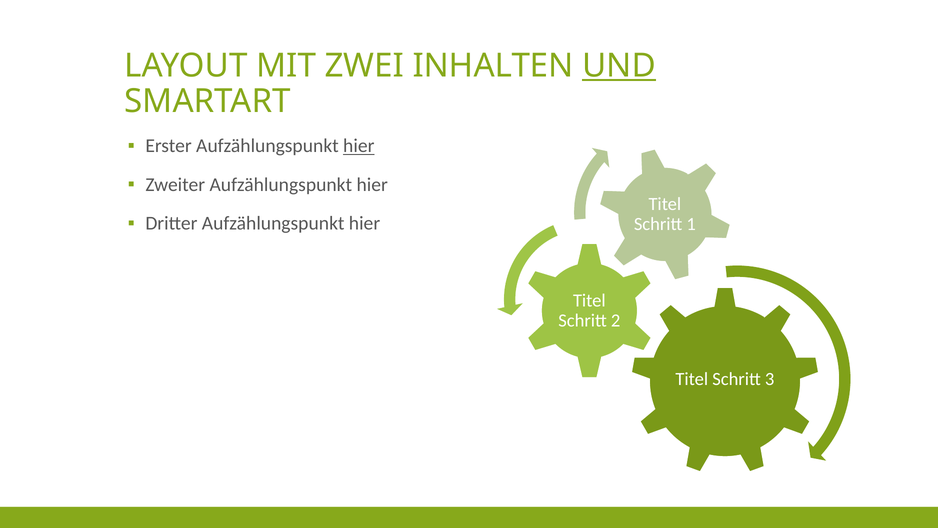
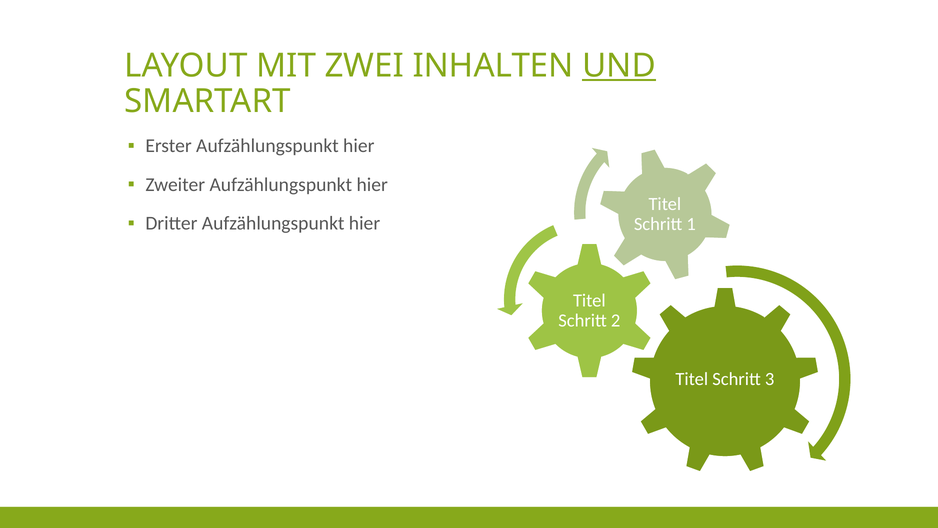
hier at (359, 146) underline: present -> none
